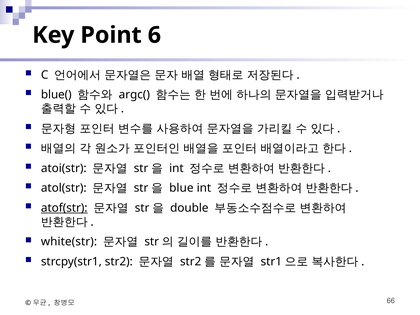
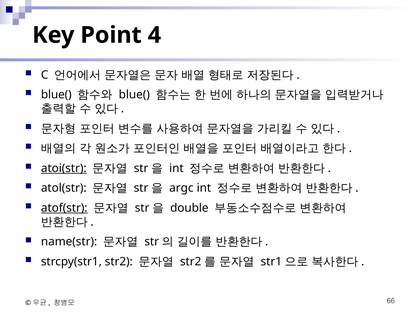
6: 6 -> 4
argc( at (134, 95): argc( -> blue(
atoi(str underline: none -> present
blue: blue -> argc
white(str: white(str -> name(str
